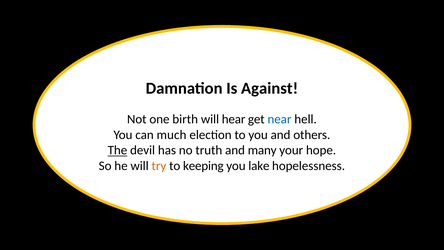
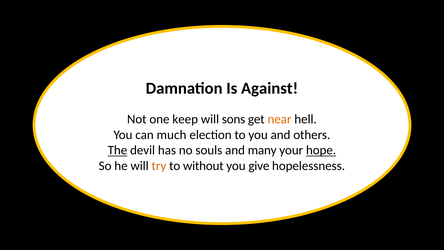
birth: birth -> keep
hear: hear -> sons
near colour: blue -> orange
truth: truth -> souls
hope underline: none -> present
keeping: keeping -> without
lake: lake -> give
